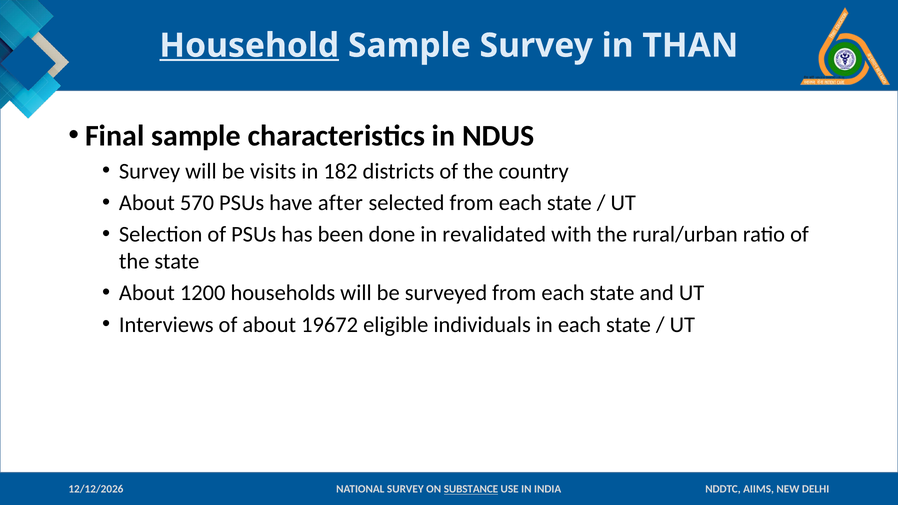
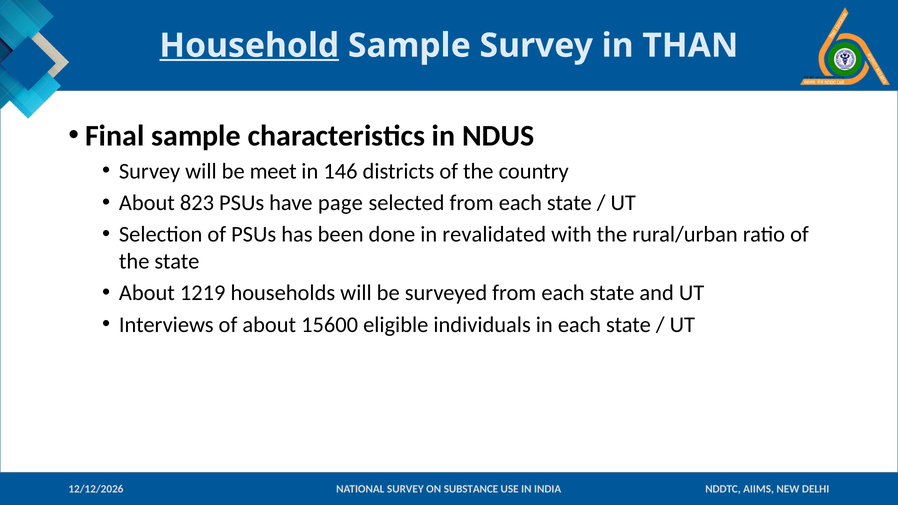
visits: visits -> meet
182: 182 -> 146
570: 570 -> 823
after: after -> page
1200: 1200 -> 1219
19672: 19672 -> 15600
SUBSTANCE underline: present -> none
